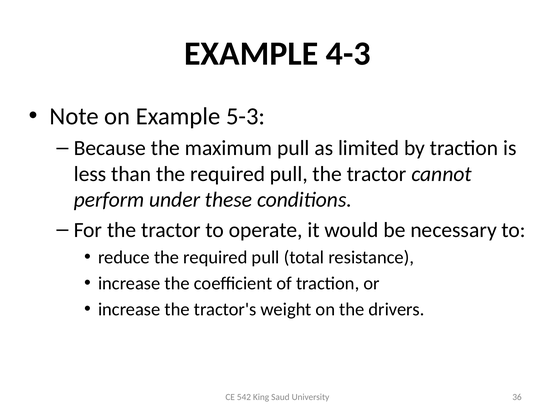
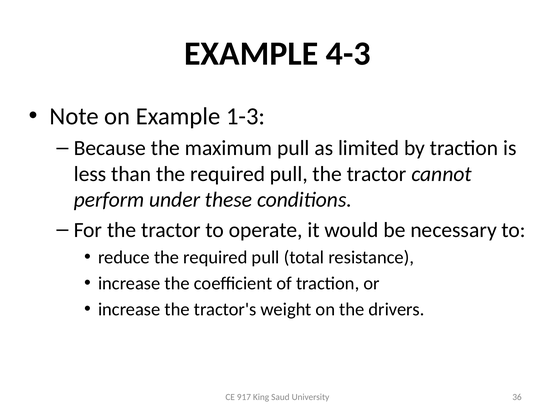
5-3: 5-3 -> 1-3
542: 542 -> 917
